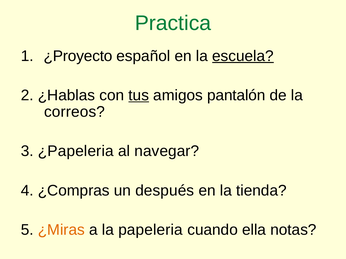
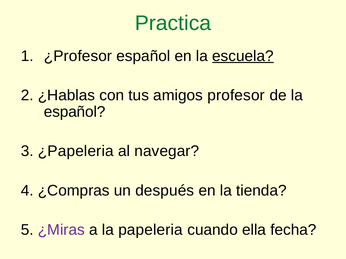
¿Proyecto: ¿Proyecto -> ¿Profesor
tus underline: present -> none
pantalón: pantalón -> profesor
correos at (75, 112): correos -> español
¿Miras colour: orange -> purple
notas: notas -> fecha
